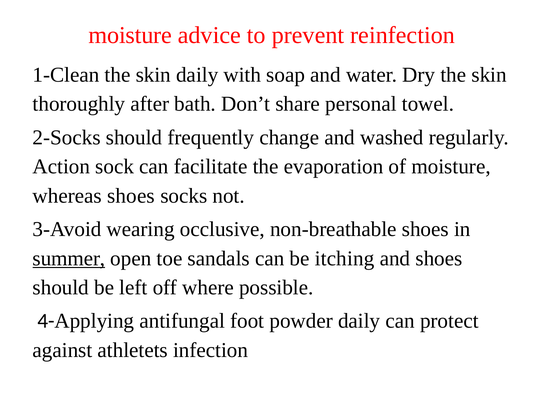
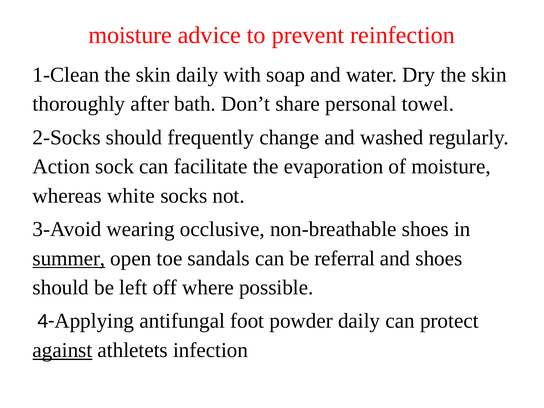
whereas shoes: shoes -> white
itching: itching -> referral
against underline: none -> present
